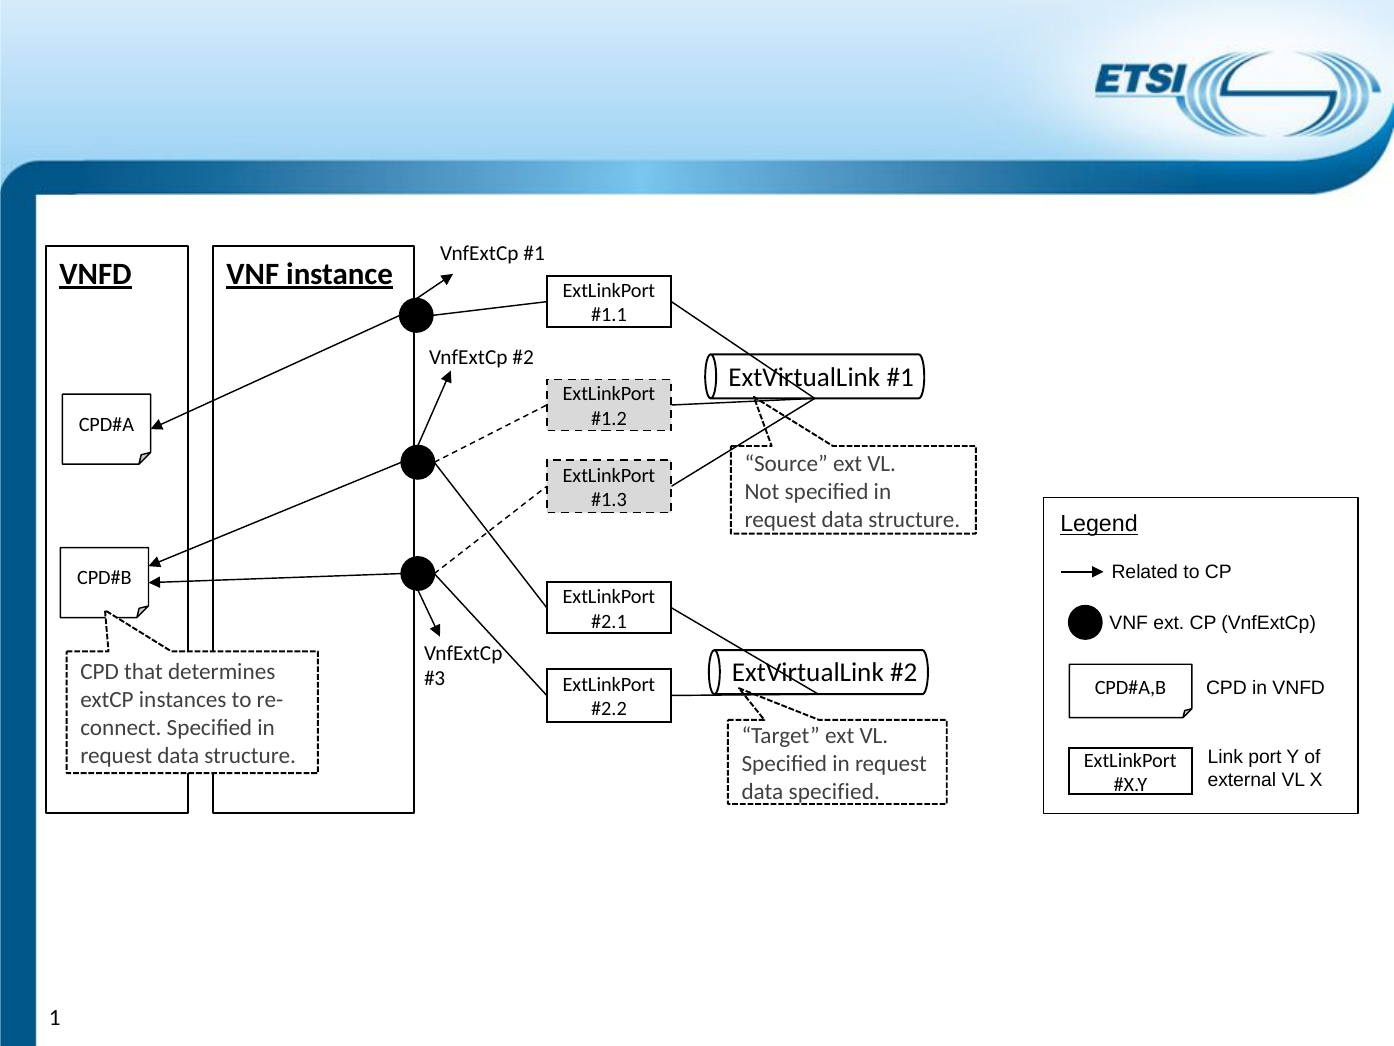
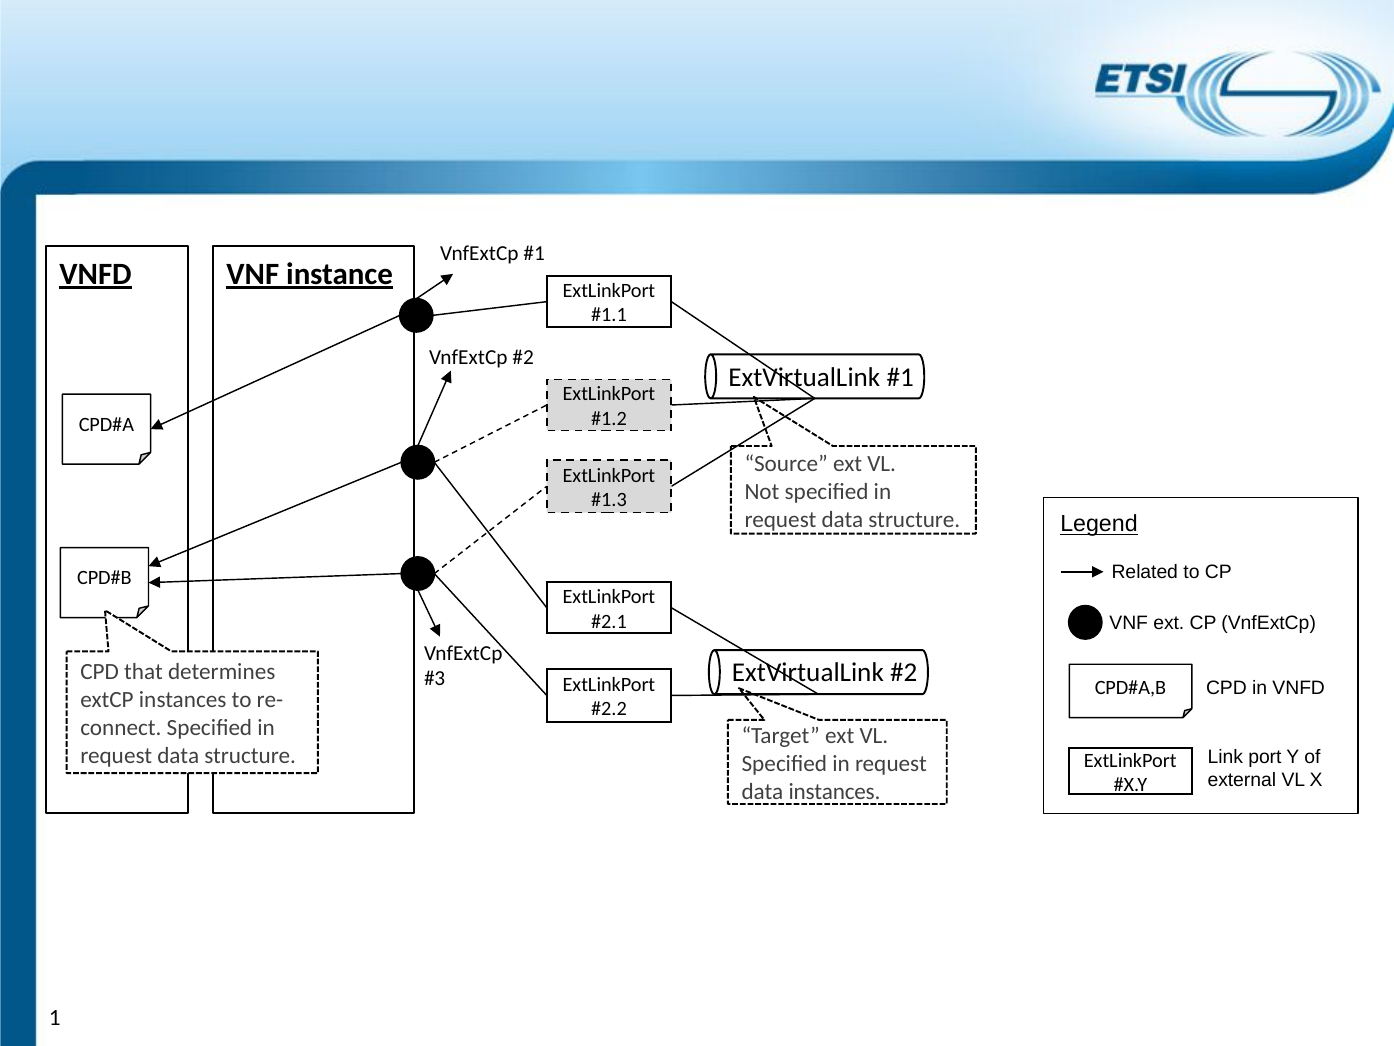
data specified: specified -> instances
